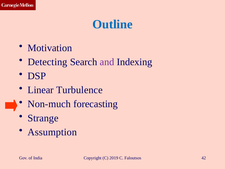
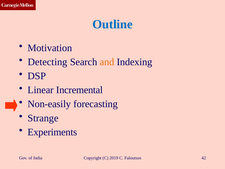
and colour: purple -> orange
Turbulence: Turbulence -> Incremental
Non-much: Non-much -> Non-easily
Assumption: Assumption -> Experiments
